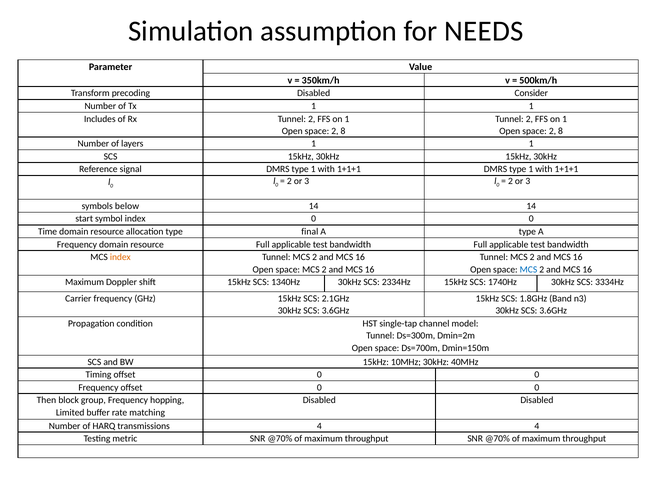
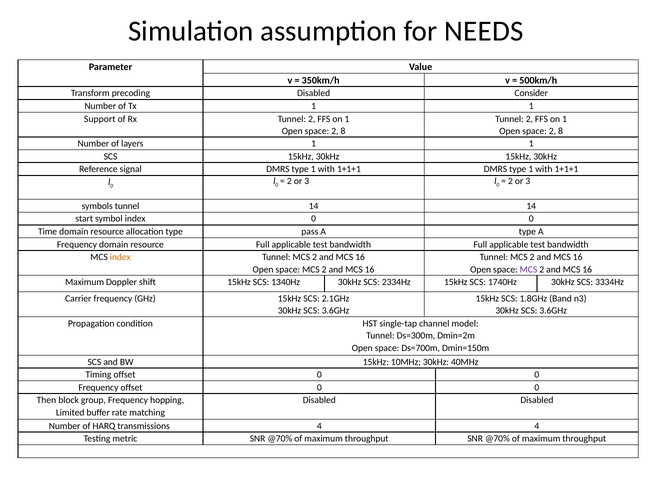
Includes: Includes -> Support
symbols below: below -> tunnel
final: final -> pass
MCS at (529, 269) colour: blue -> purple
